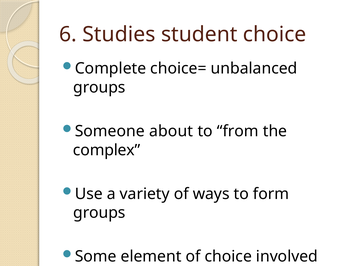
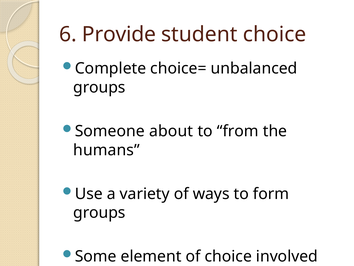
Studies: Studies -> Provide
complex: complex -> humans
